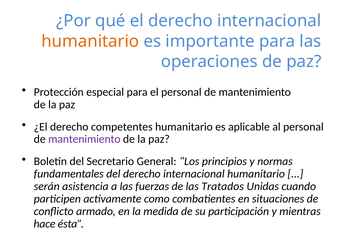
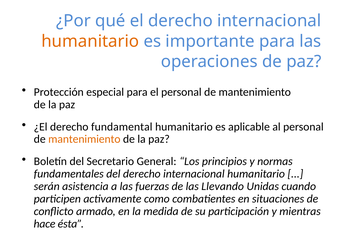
competentes: competentes -> fundamental
mantenimiento at (84, 139) colour: purple -> orange
Tratados: Tratados -> Llevando
